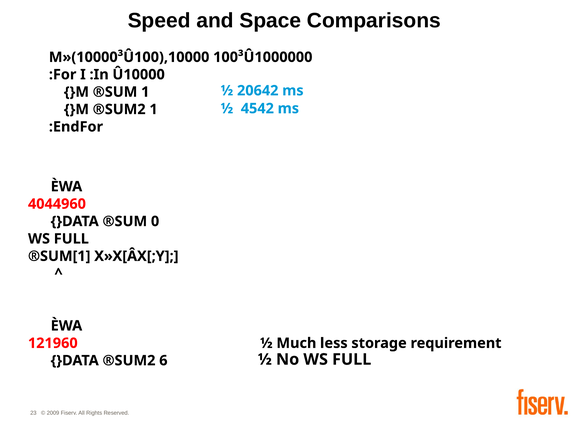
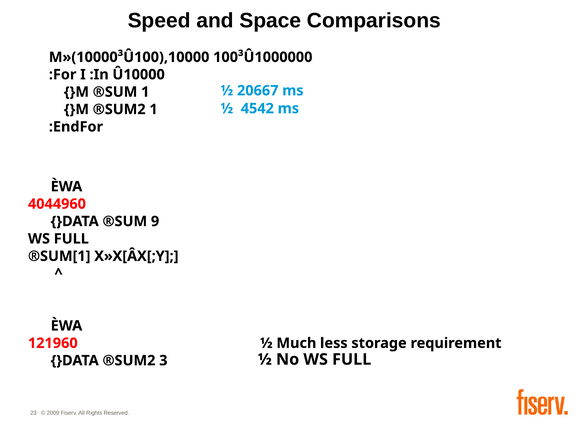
20642: 20642 -> 20667
0: 0 -> 9
6: 6 -> 3
